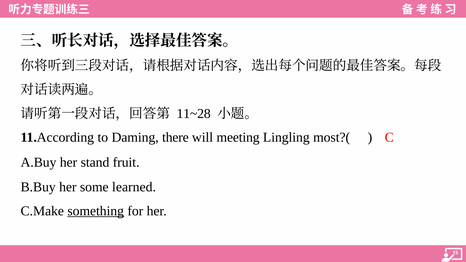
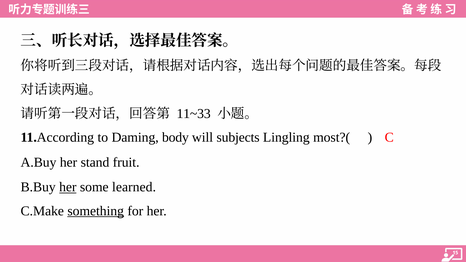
11~28: 11~28 -> 11~33
there: there -> body
meeting: meeting -> subjects
her at (68, 187) underline: none -> present
